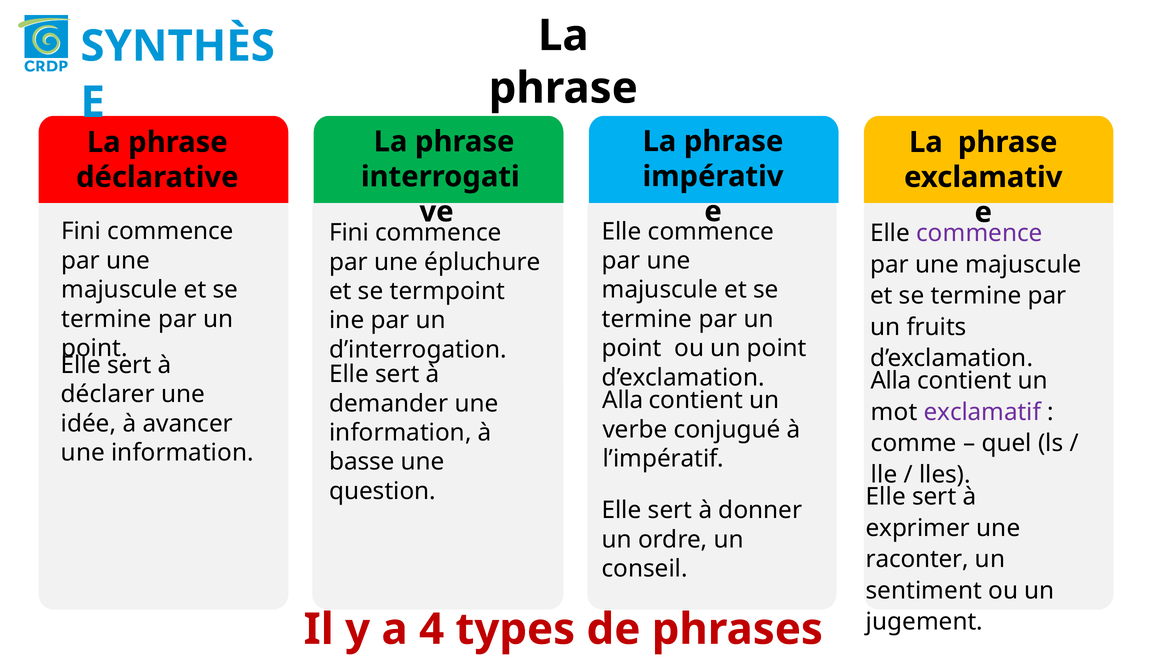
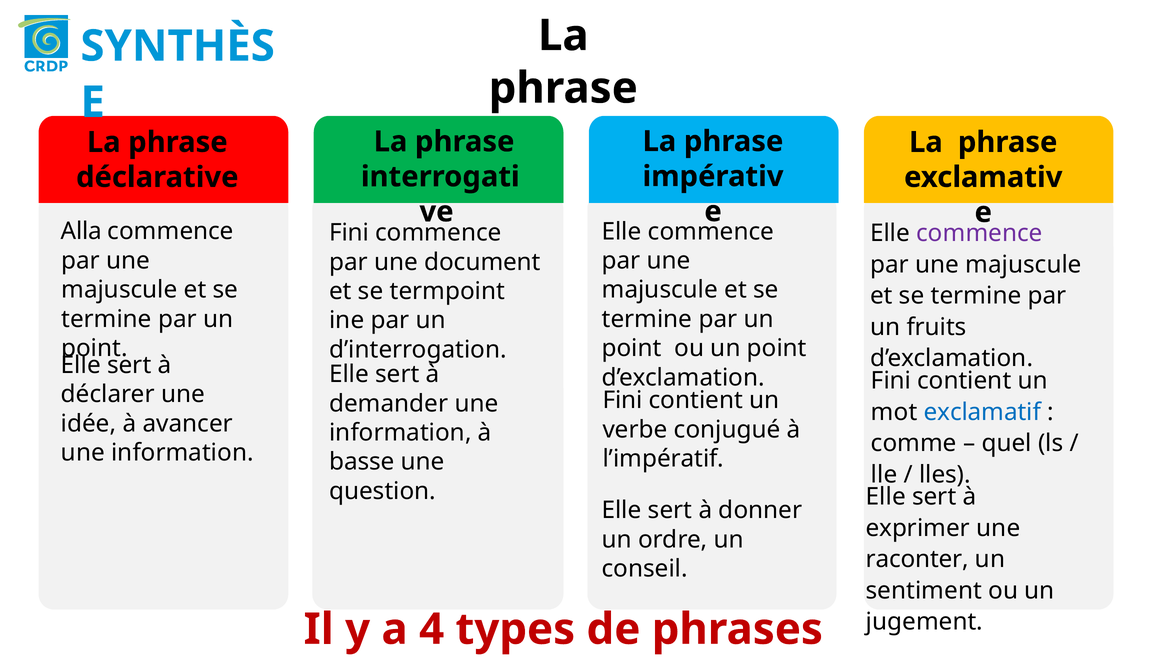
Fini at (81, 231): Fini -> Alla
épluchure: épluchure -> document
Alla at (891, 381): Alla -> Fini
Alla at (623, 400): Alla -> Fini
exclamatif colour: purple -> blue
